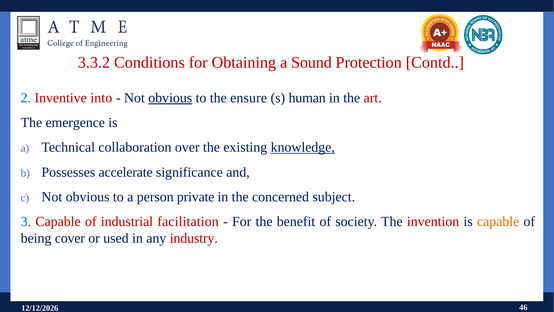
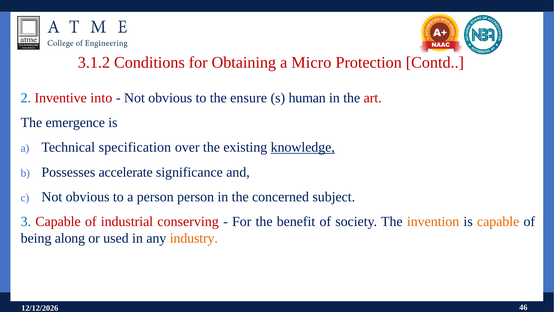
3.3.2: 3.3.2 -> 3.1.2
Sound: Sound -> Micro
obvious at (170, 98) underline: present -> none
collaboration: collaboration -> specification
person private: private -> person
facilitation: facilitation -> conserving
invention colour: red -> orange
cover: cover -> along
industry colour: red -> orange
